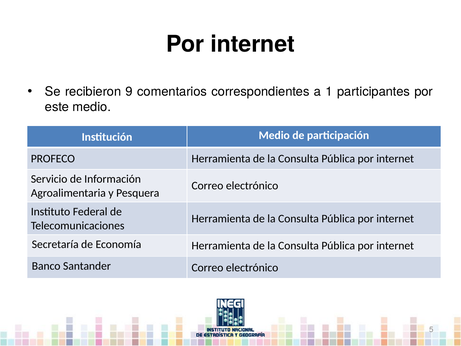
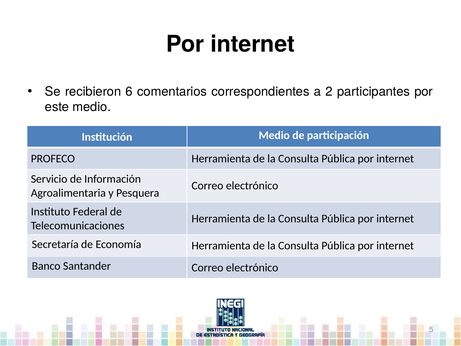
9: 9 -> 6
1: 1 -> 2
